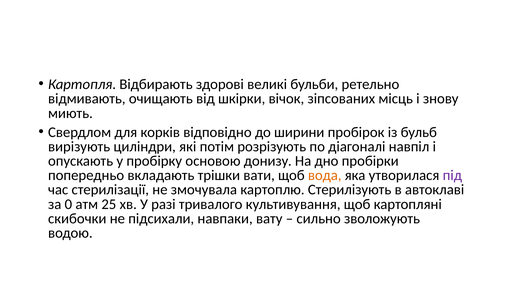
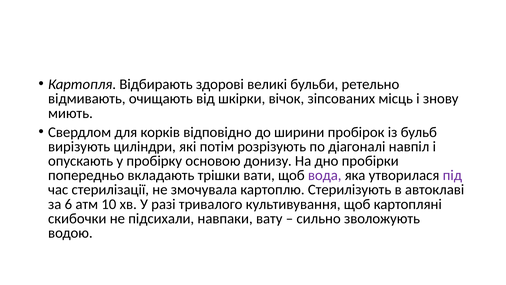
вода colour: orange -> purple
0: 0 -> 6
25: 25 -> 10
